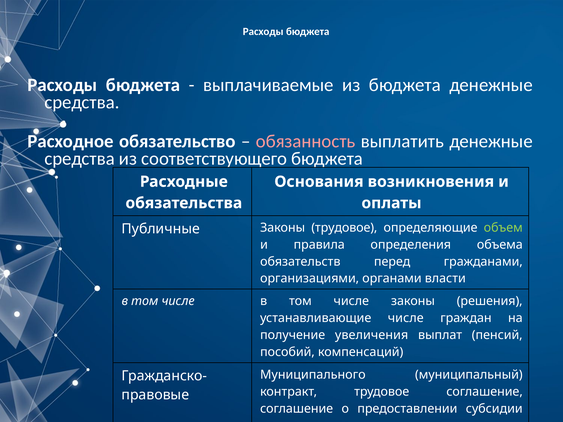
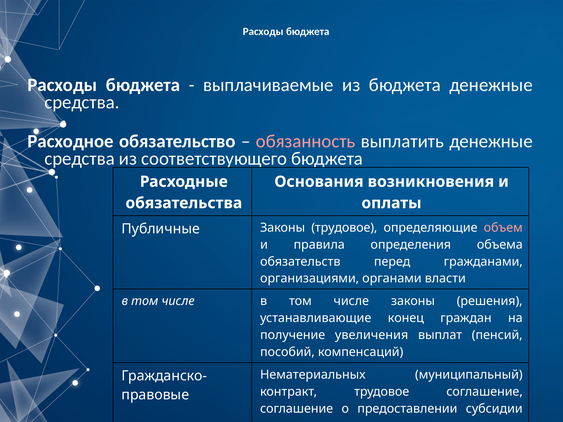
объем colour: light green -> pink
устанавливающие числе: числе -> конец
Муниципального: Муниципального -> Нематериальных
